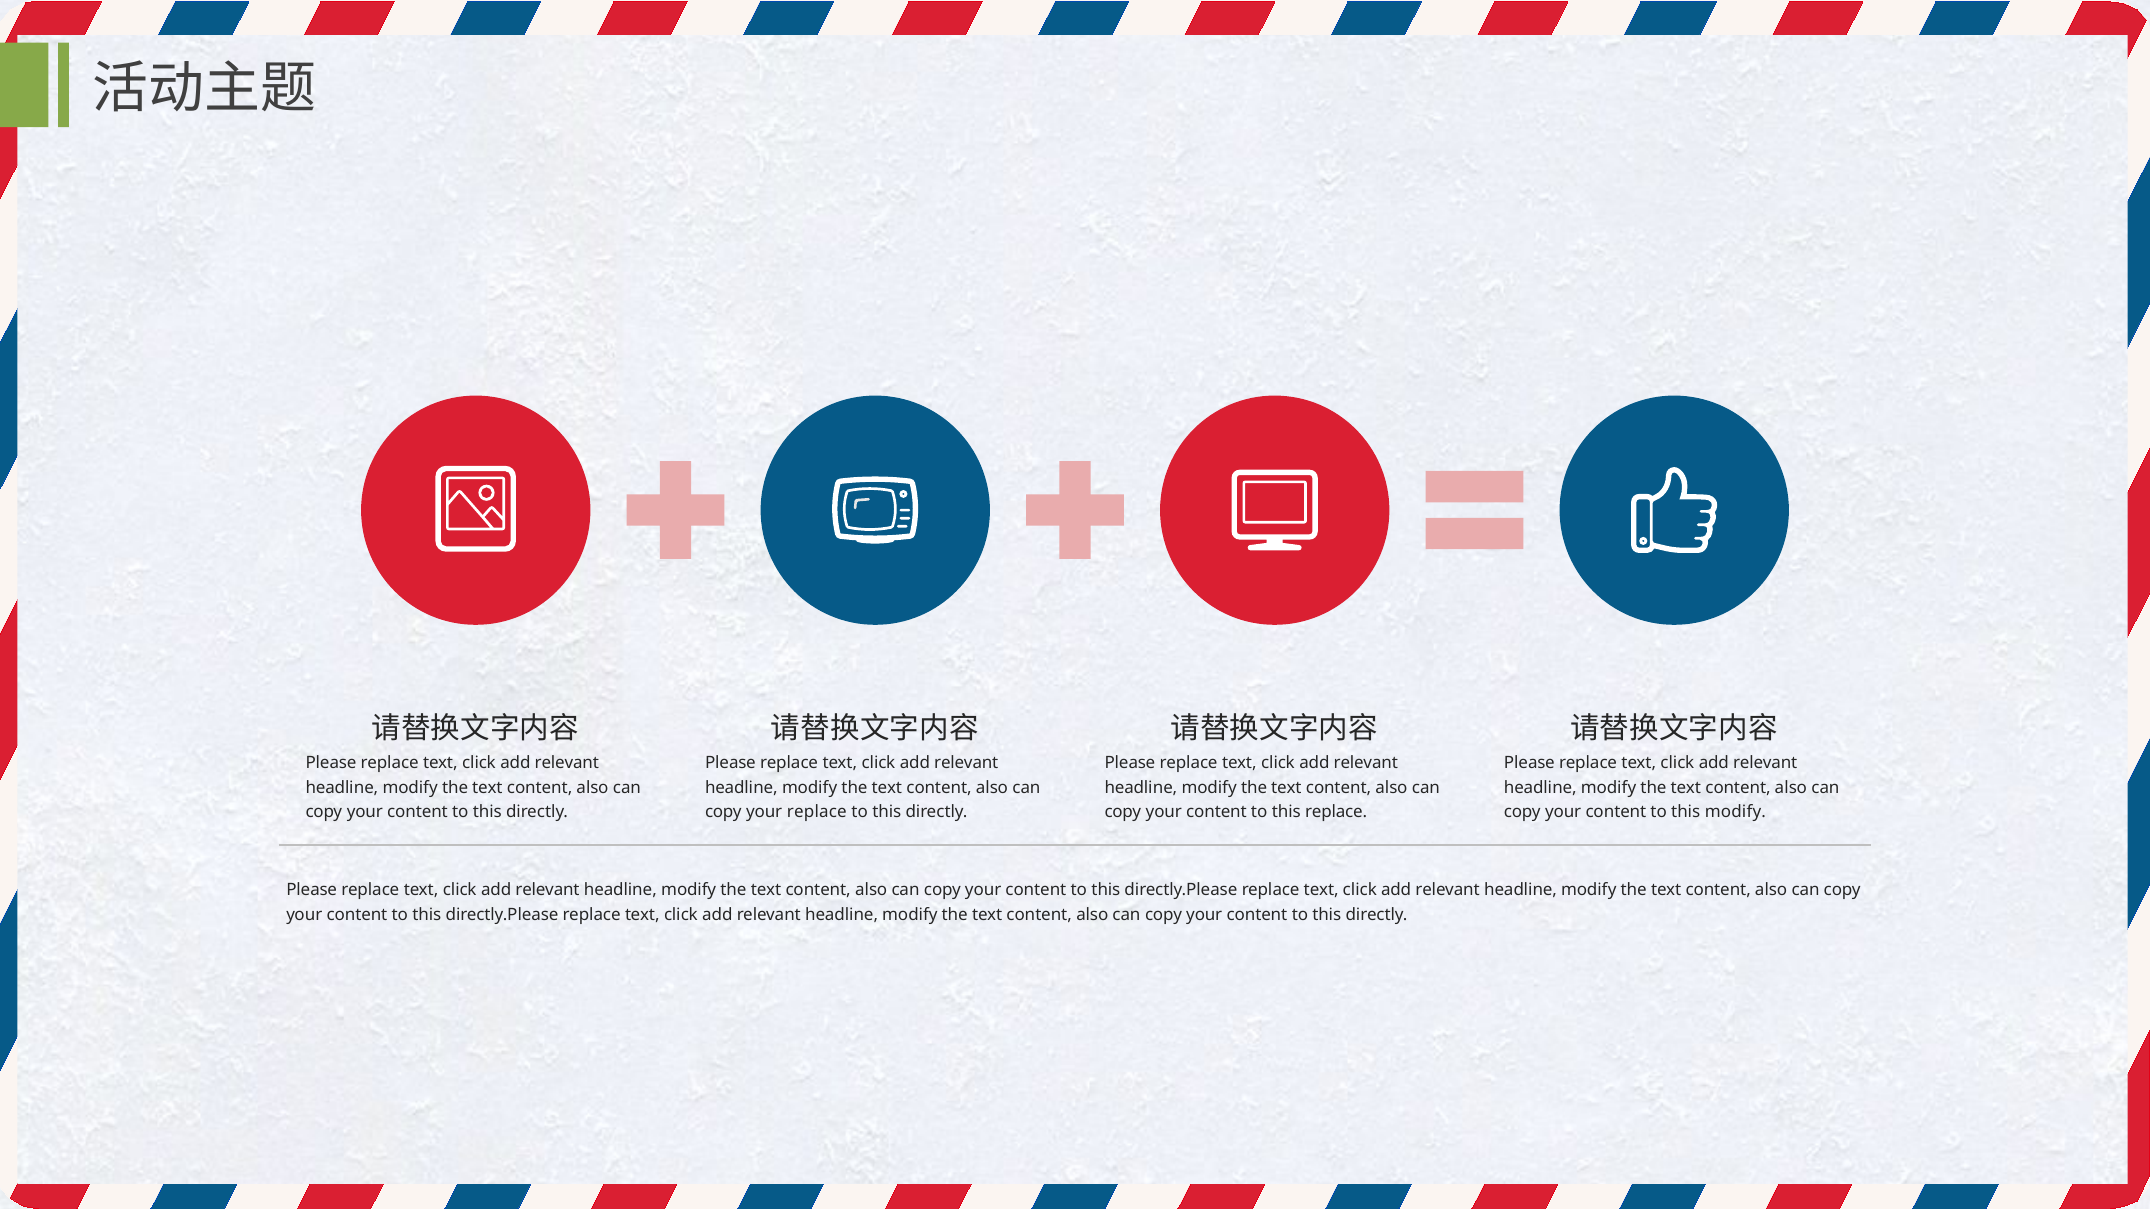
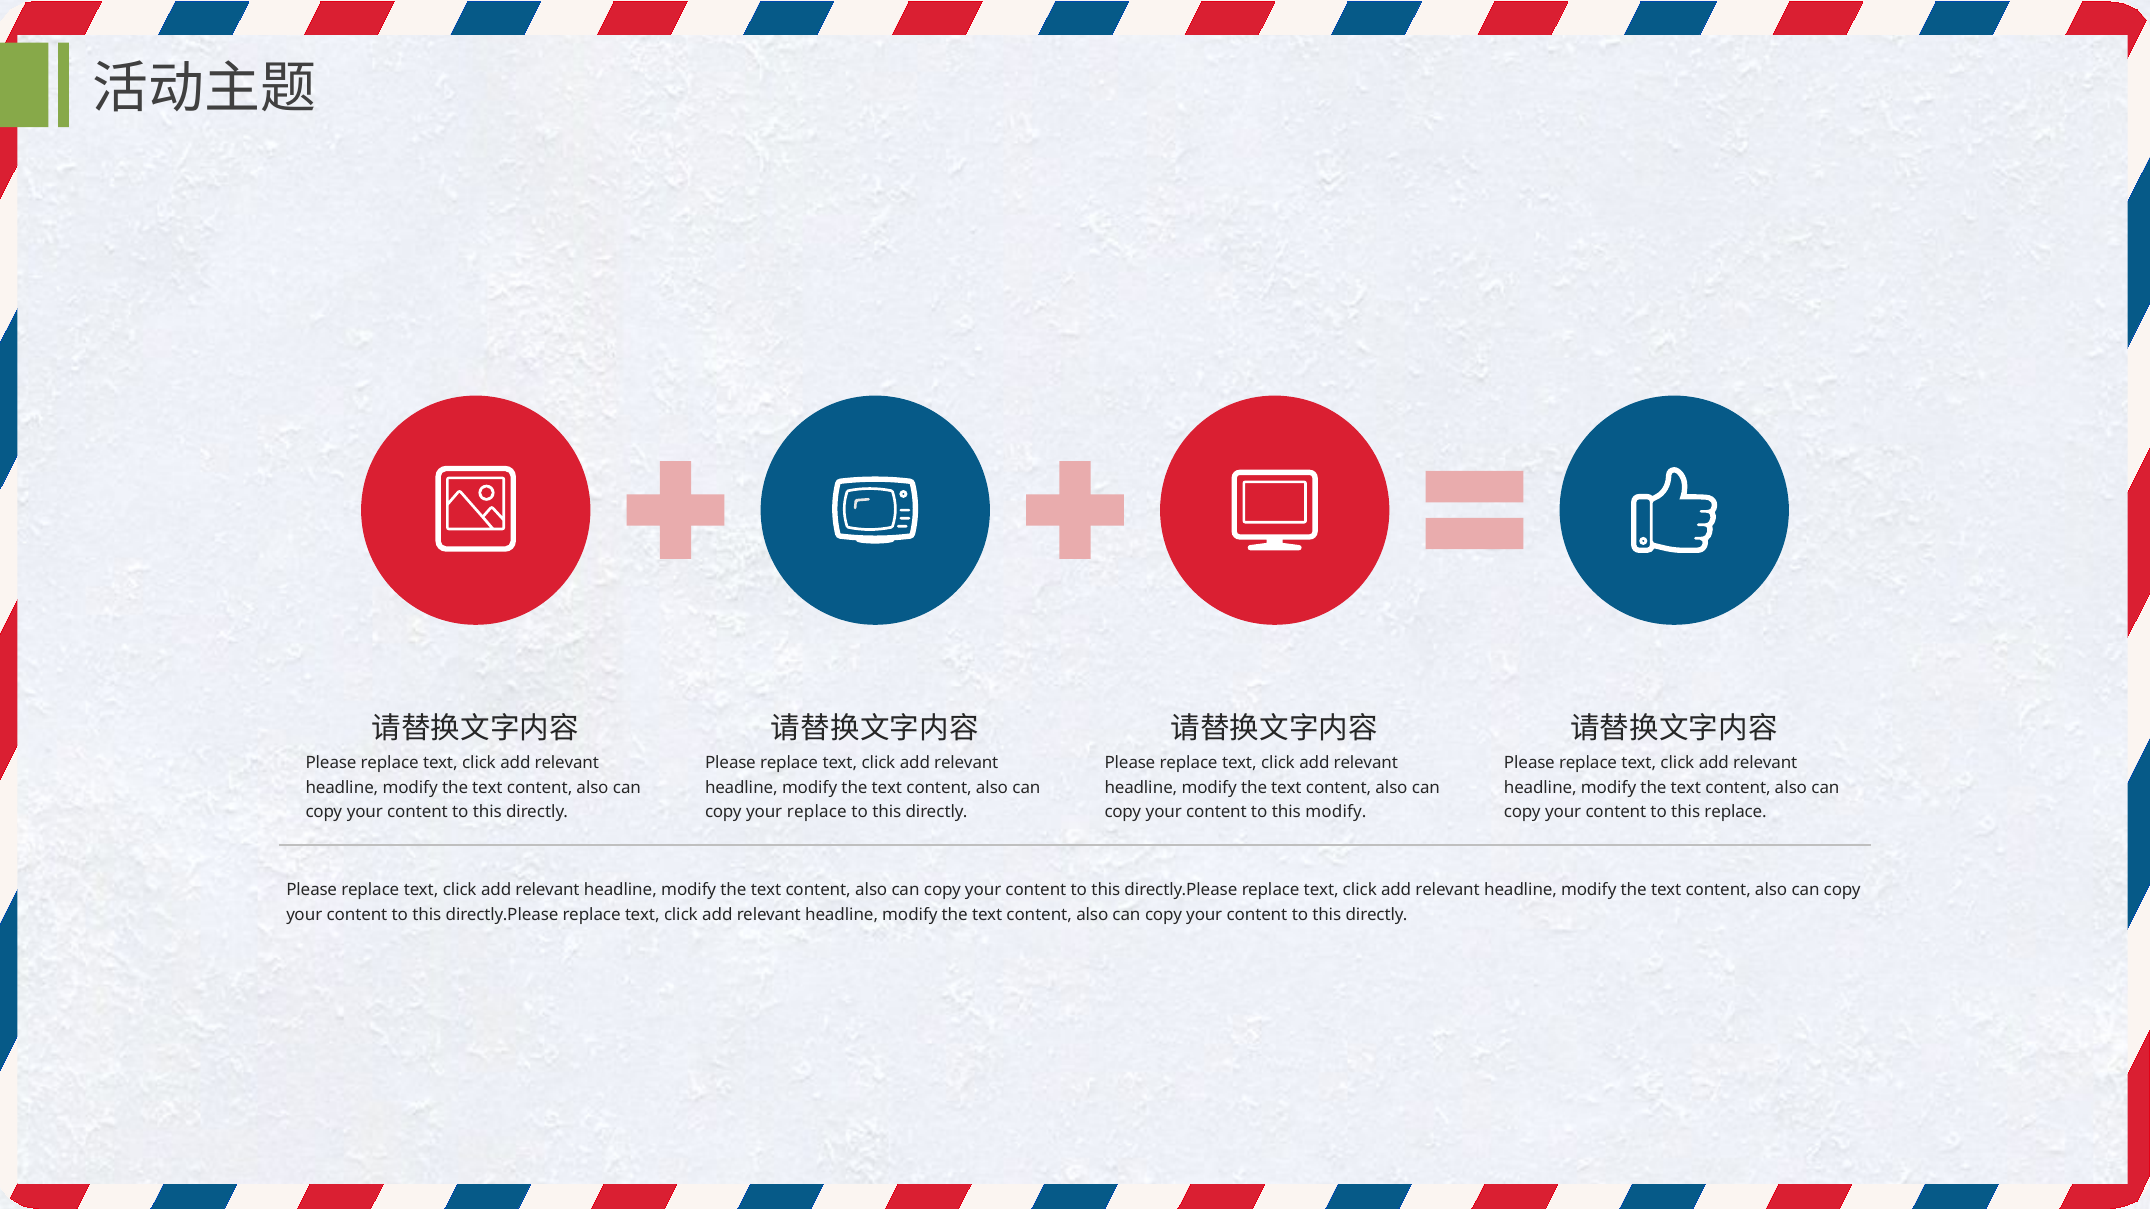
this replace: replace -> modify
this modify: modify -> replace
